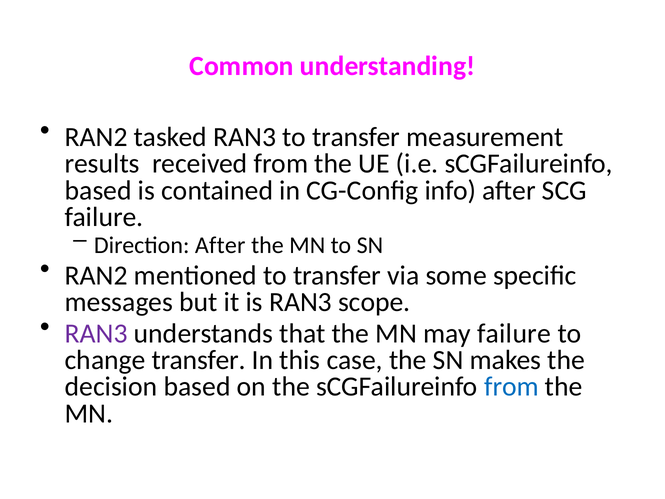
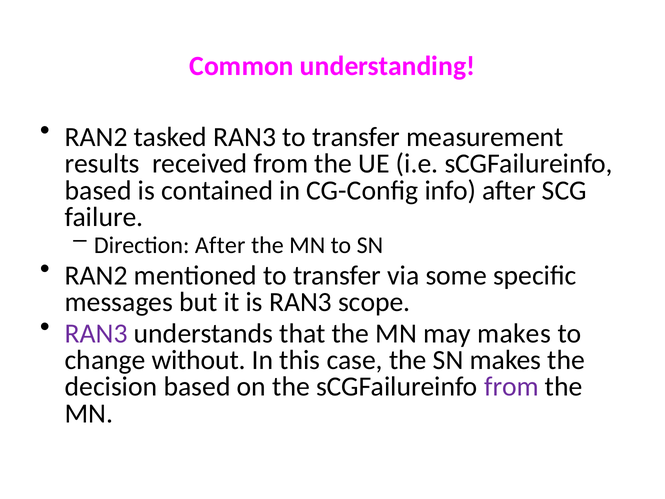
may failure: failure -> makes
change transfer: transfer -> without
from at (512, 387) colour: blue -> purple
